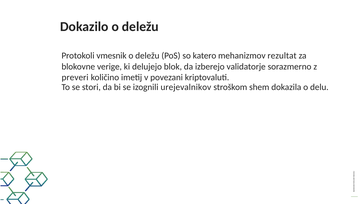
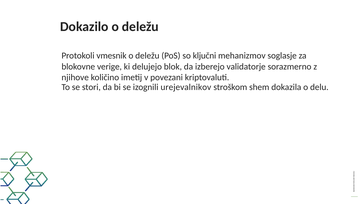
katero: katero -> ključni
rezultat: rezultat -> soglasje
preveri: preveri -> njihove
